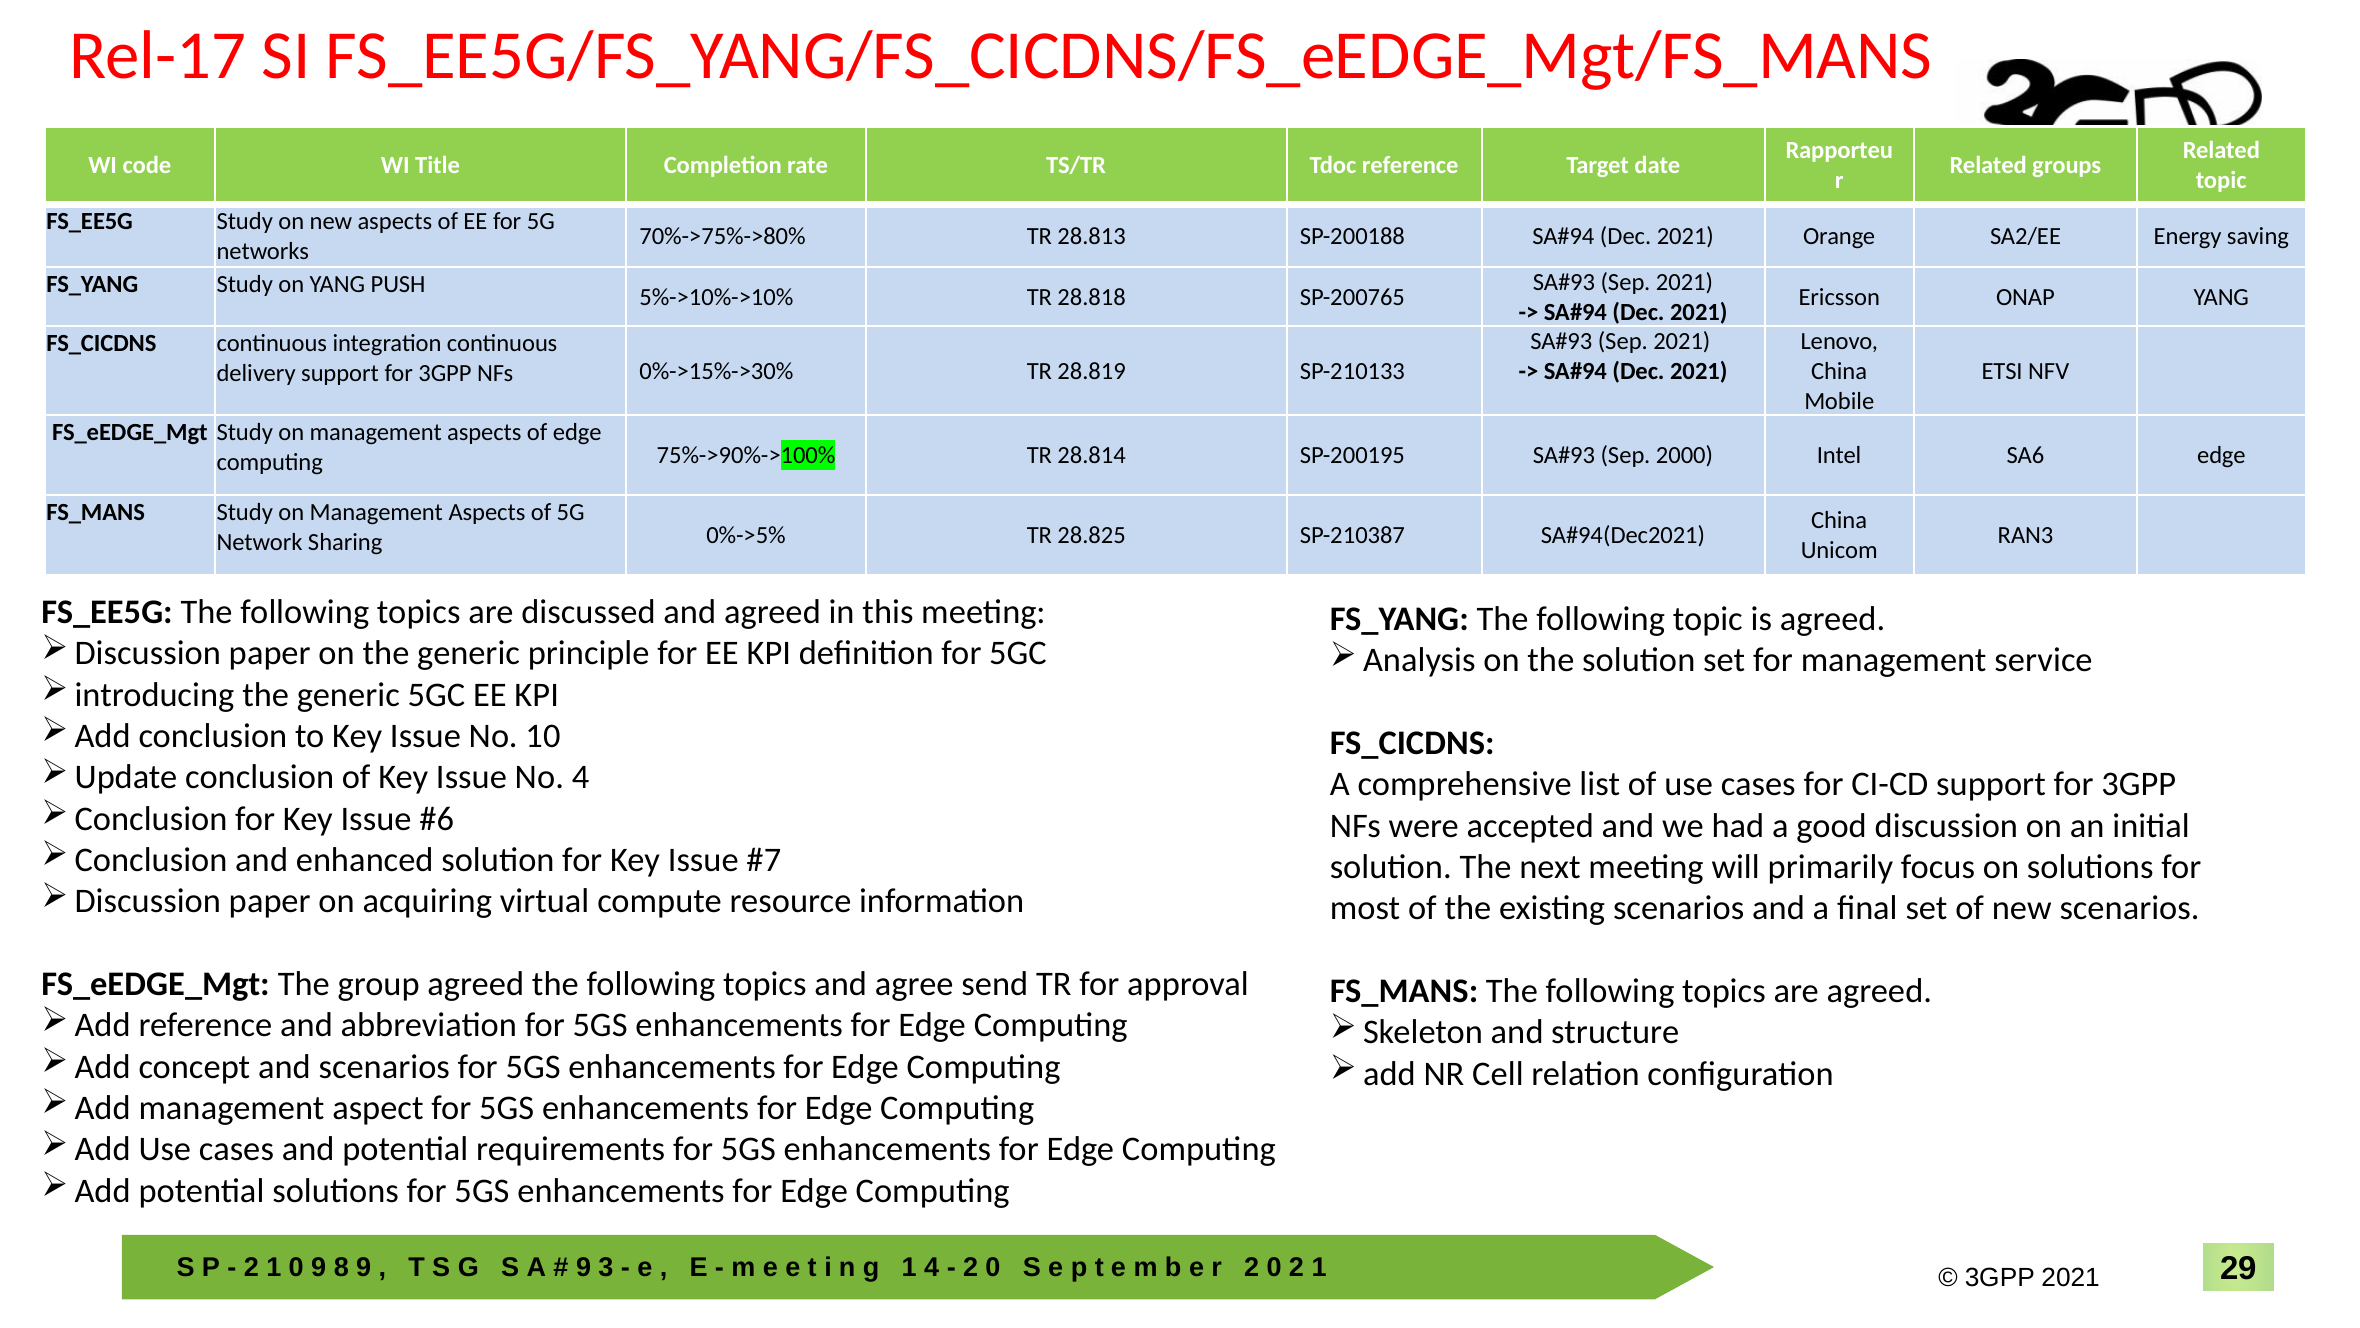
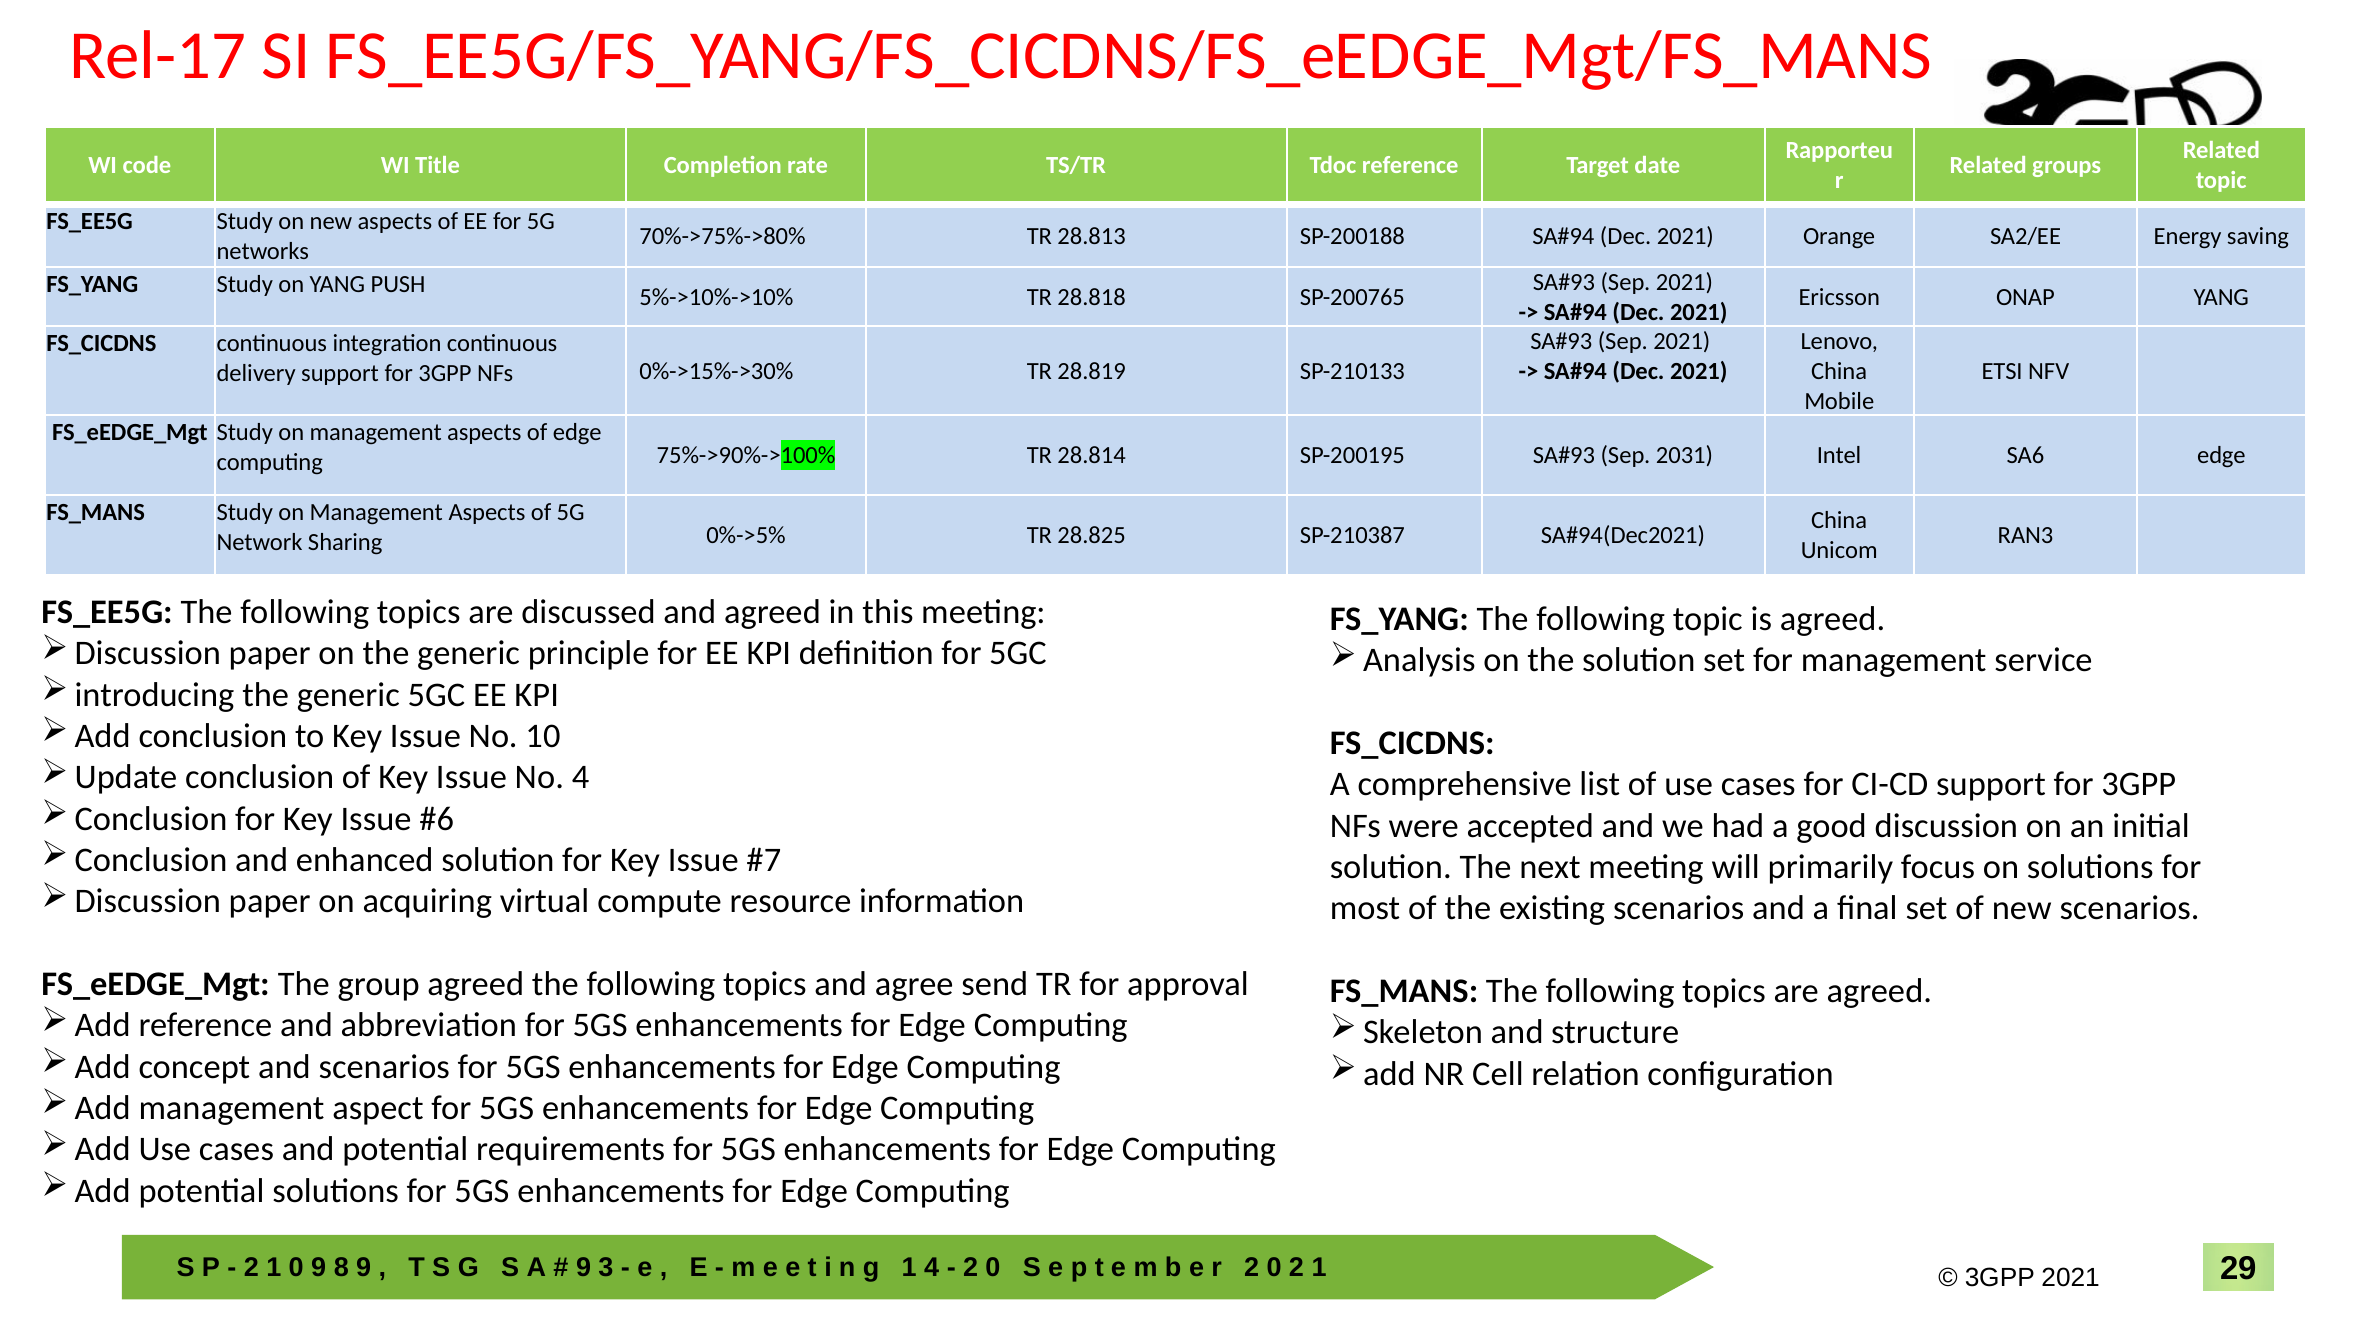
2000: 2000 -> 2031
